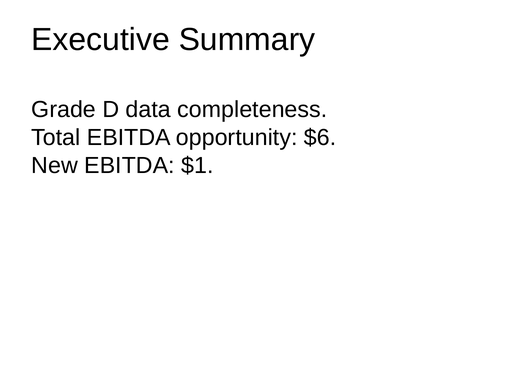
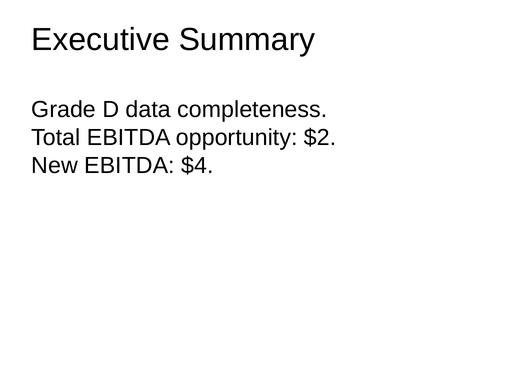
$6: $6 -> $2
$1: $1 -> $4
